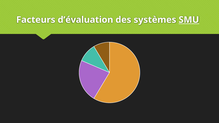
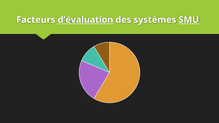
d’évaluation underline: none -> present
